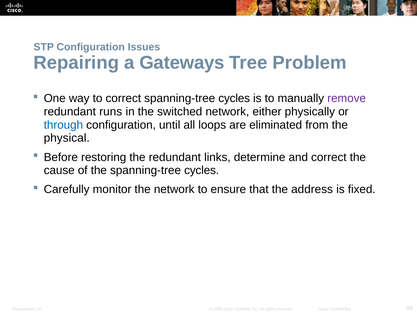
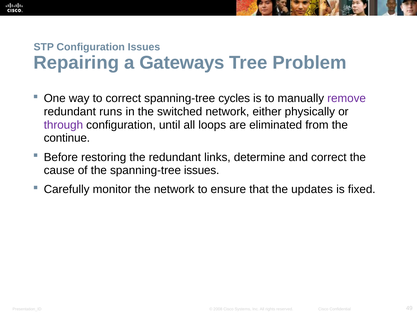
through colour: blue -> purple
physical: physical -> continue
the spanning-tree cycles: cycles -> issues
address: address -> updates
